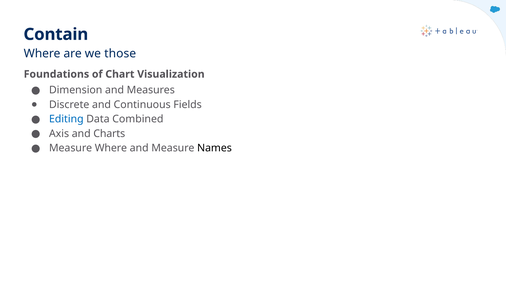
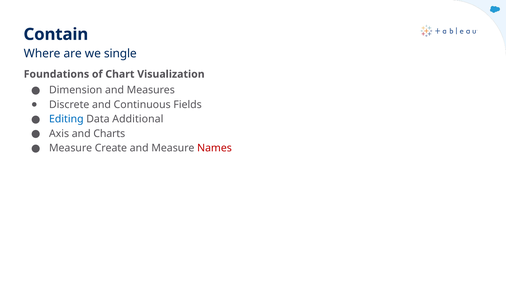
those: those -> single
Combined: Combined -> Additional
Measure Where: Where -> Create
Names colour: black -> red
